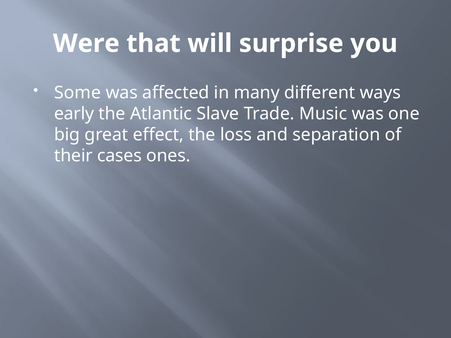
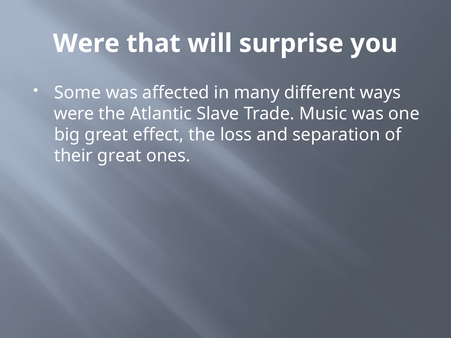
early at (74, 114): early -> were
their cases: cases -> great
